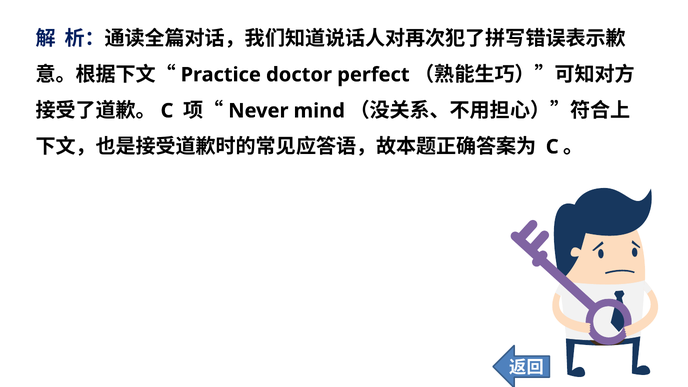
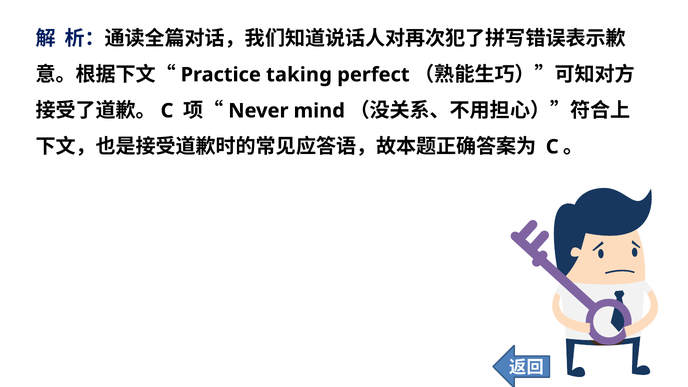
doctor: doctor -> taking
